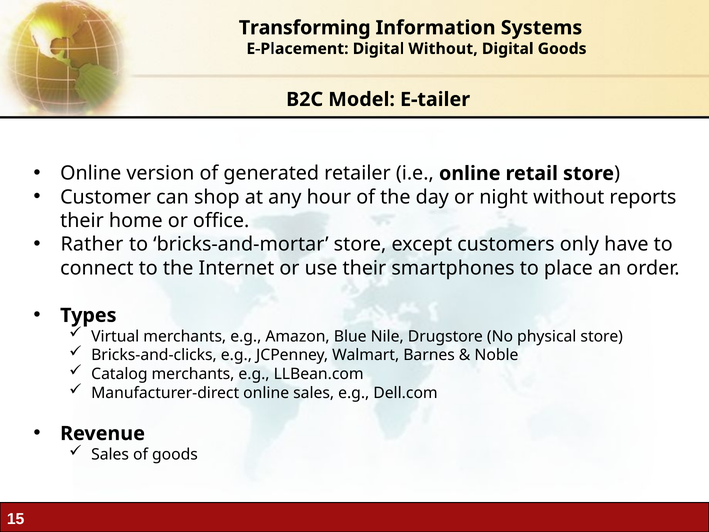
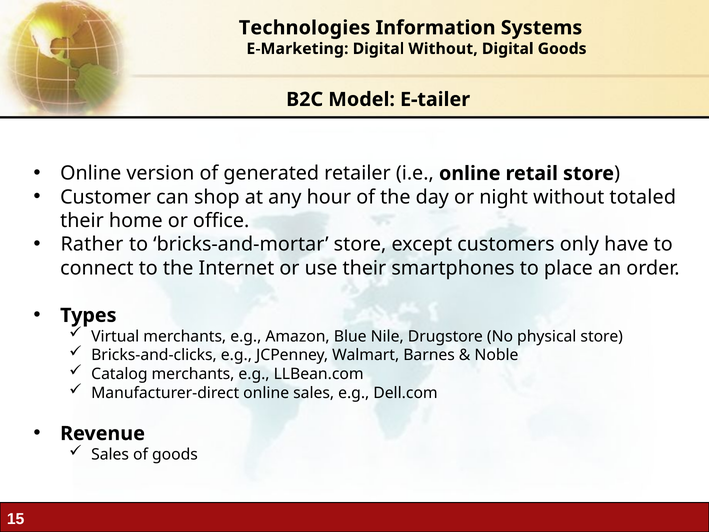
Transforming: Transforming -> Technologies
E-Placement: E-Placement -> E-Marketing
reports: reports -> totaled
